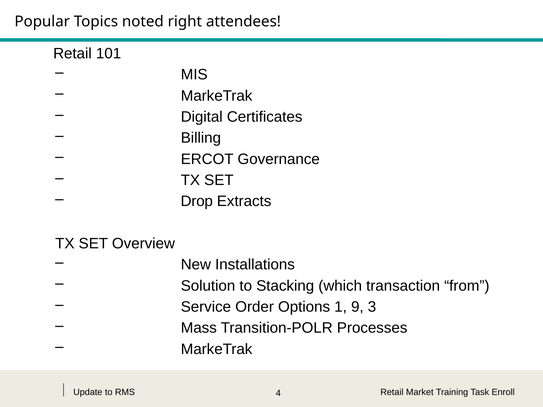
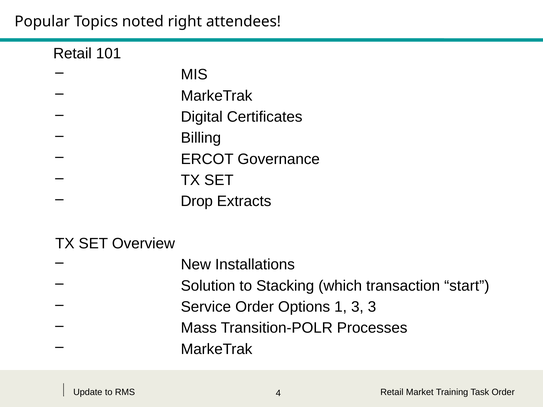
from: from -> start
1 9: 9 -> 3
Task Enroll: Enroll -> Order
